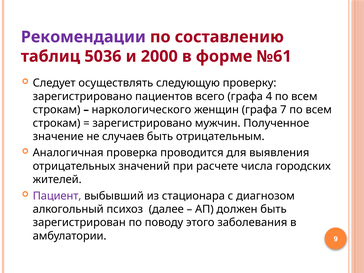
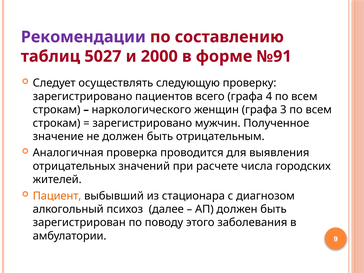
5036: 5036 -> 5027
№61: №61 -> №91
7: 7 -> 3
не случаев: случаев -> должен
Пациент colour: purple -> orange
